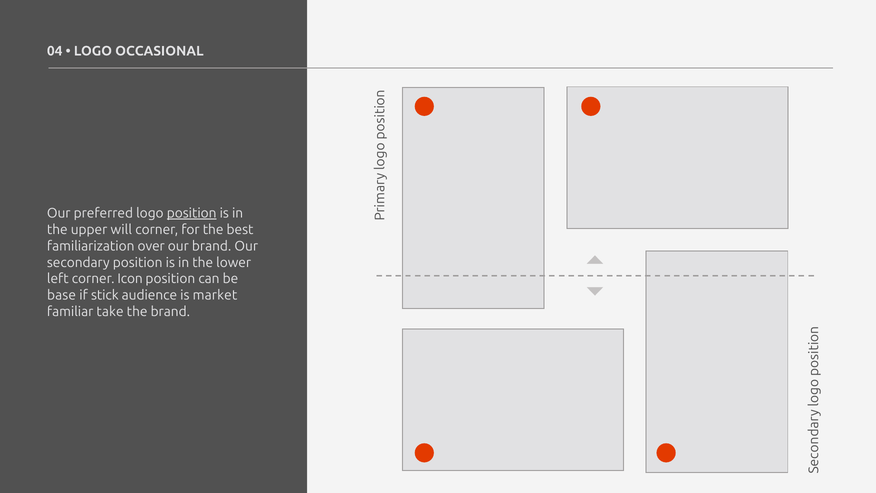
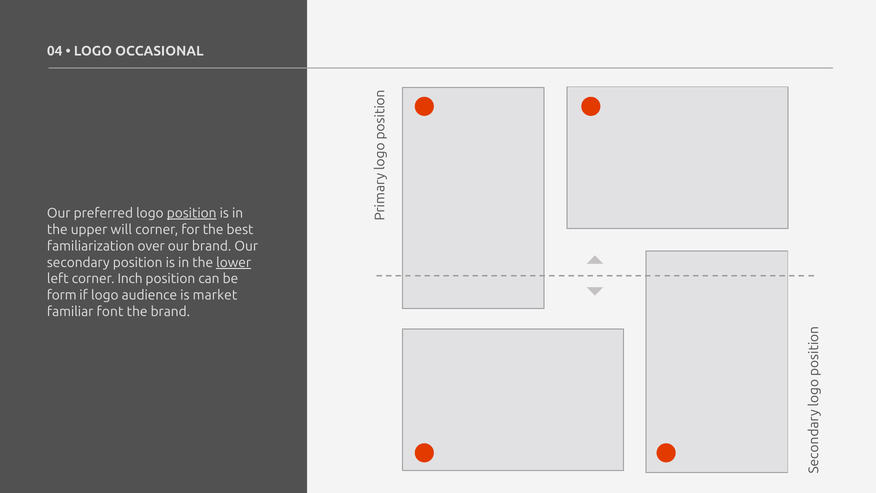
lower underline: none -> present
Icon: Icon -> Inch
base: base -> form
if stick: stick -> logo
take: take -> font
